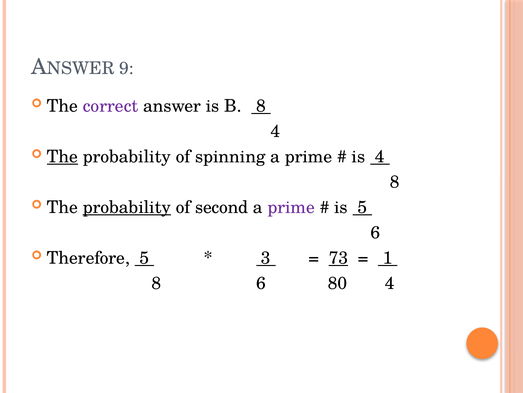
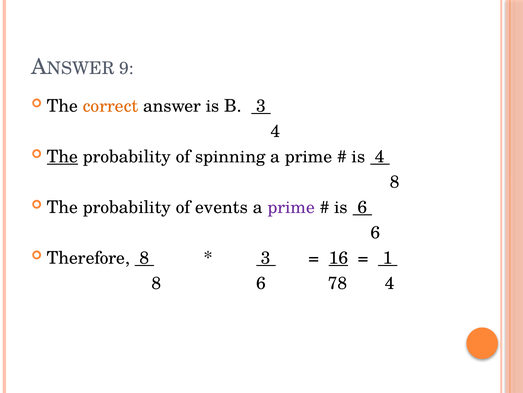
correct colour: purple -> orange
B 8: 8 -> 3
probability at (127, 207) underline: present -> none
second: second -> events
is 5: 5 -> 6
Therefore 5: 5 -> 8
73: 73 -> 16
80: 80 -> 78
